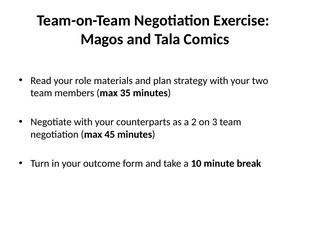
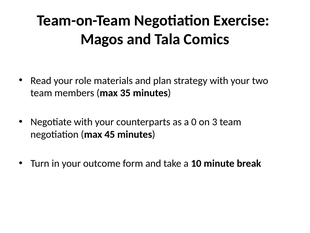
2: 2 -> 0
